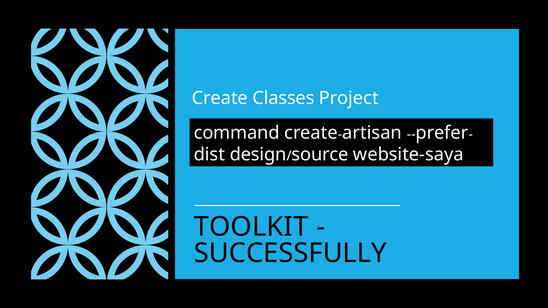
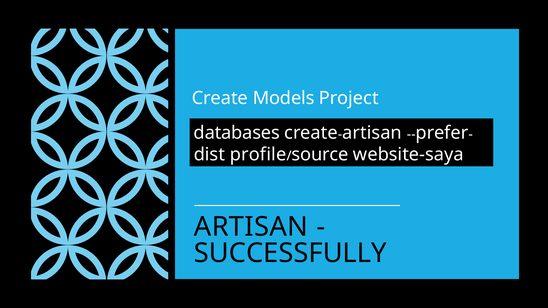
Classes: Classes -> Models
command: command -> databases
design: design -> profile
TOOLKIT at (251, 227): TOOLKIT -> ARTISAN
